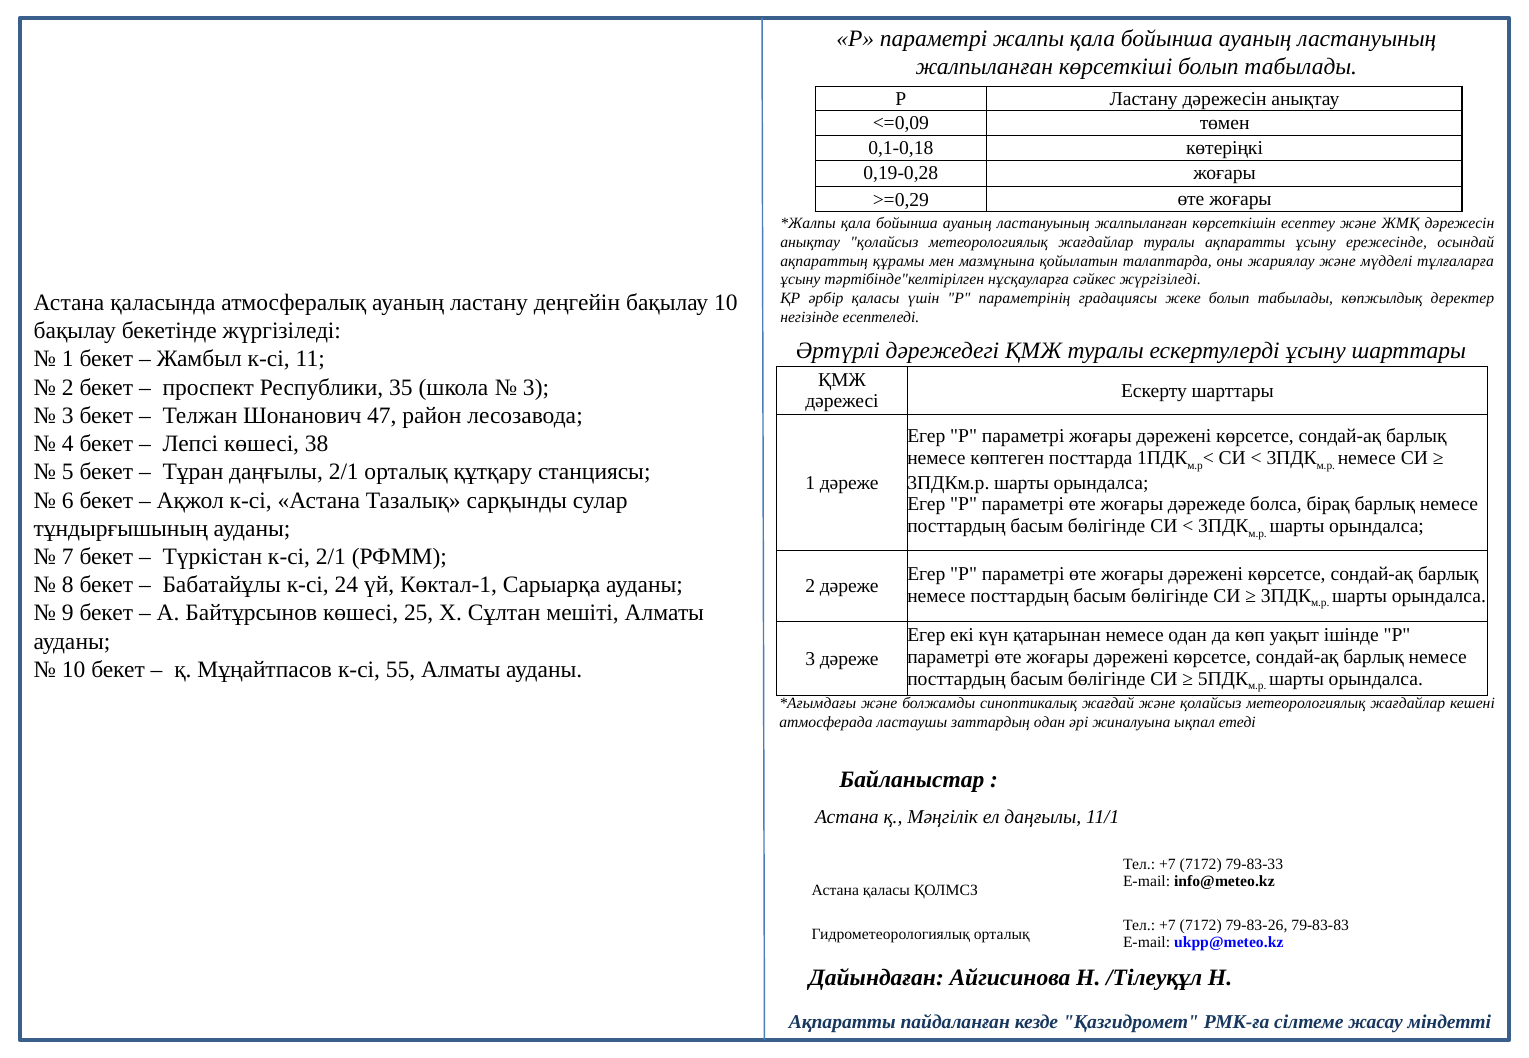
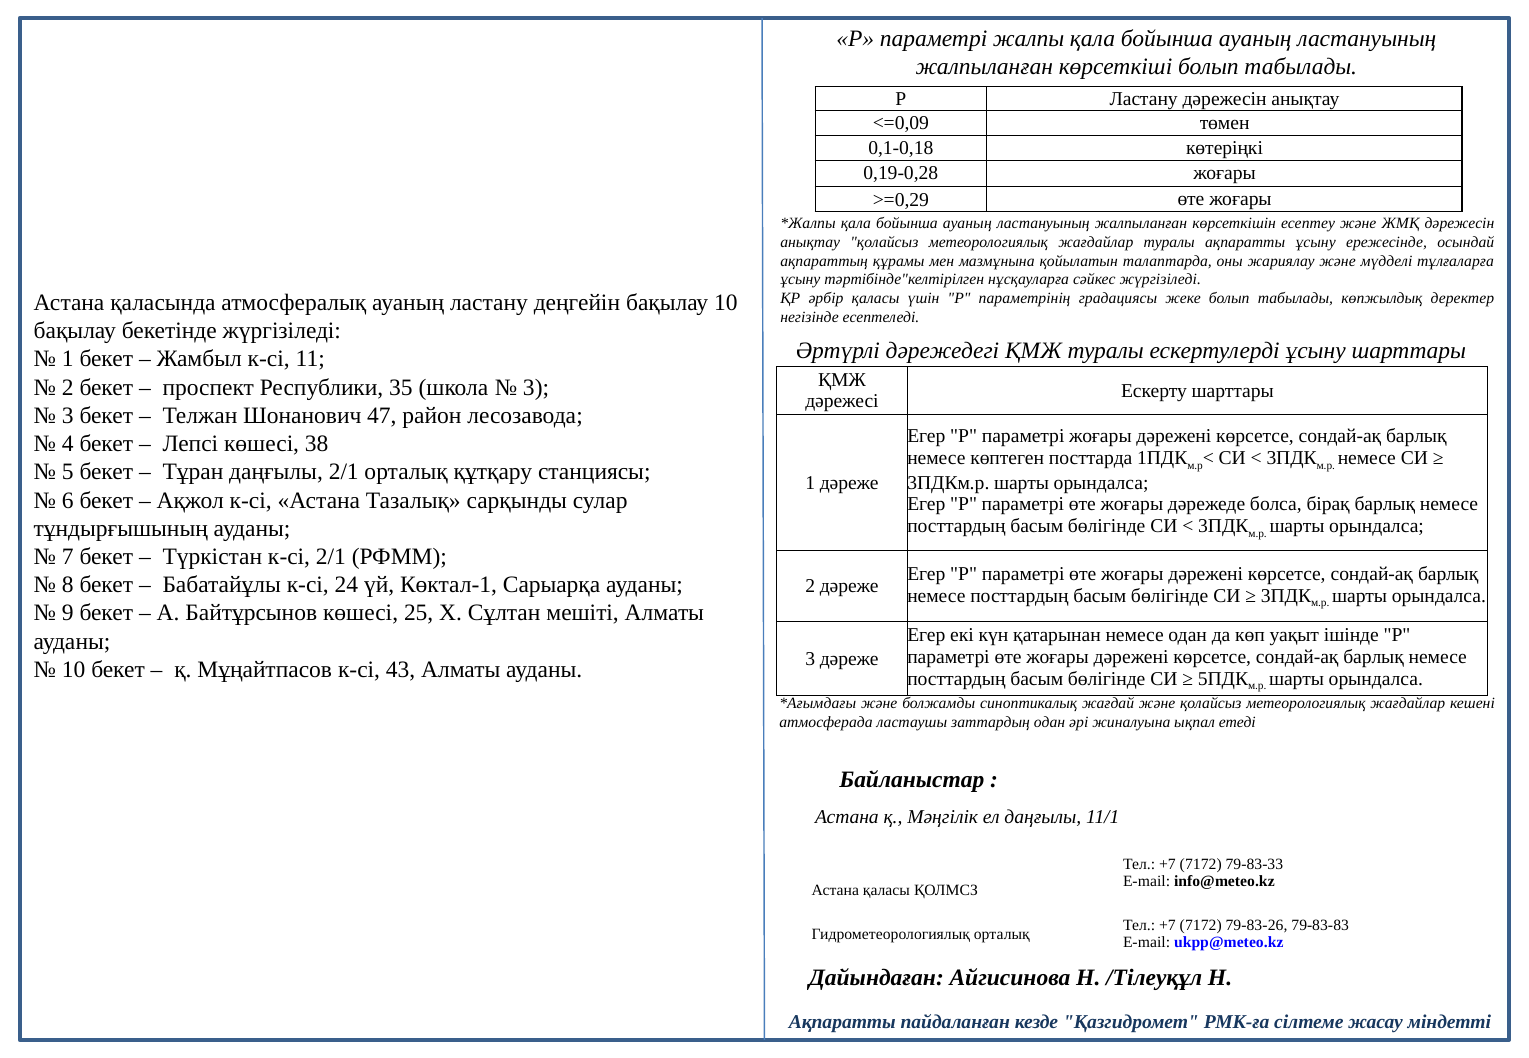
55: 55 -> 43
